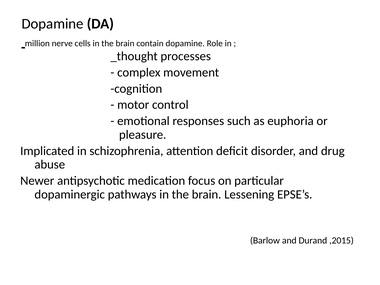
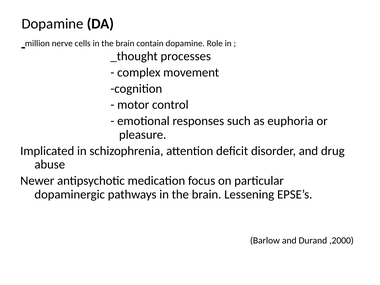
,2015: ,2015 -> ,2000
